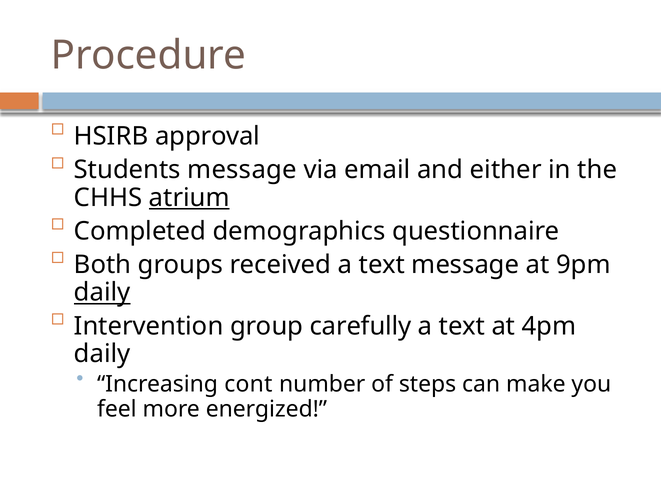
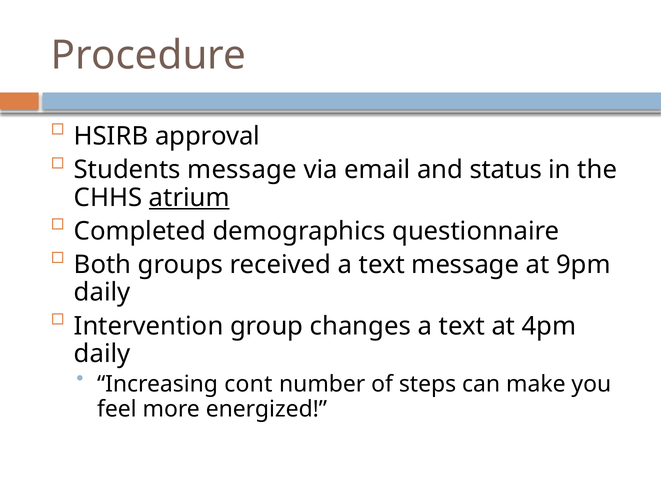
either: either -> status
daily at (102, 292) underline: present -> none
carefully: carefully -> changes
